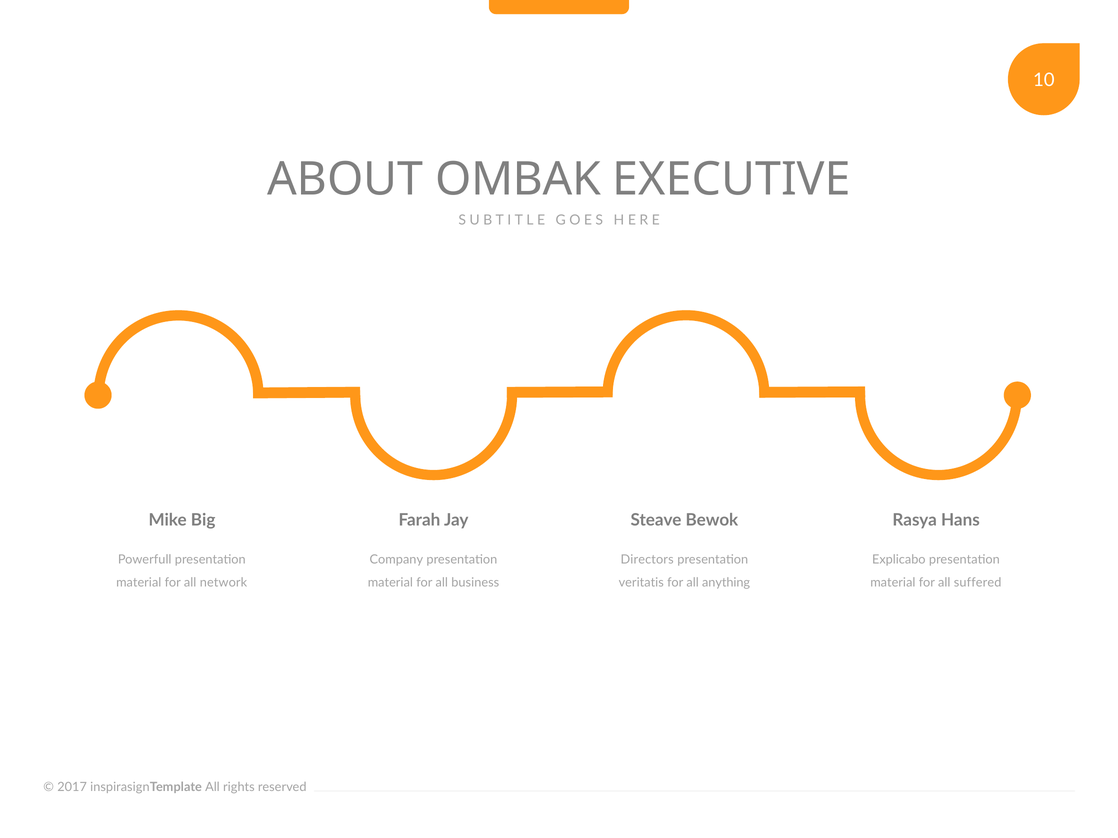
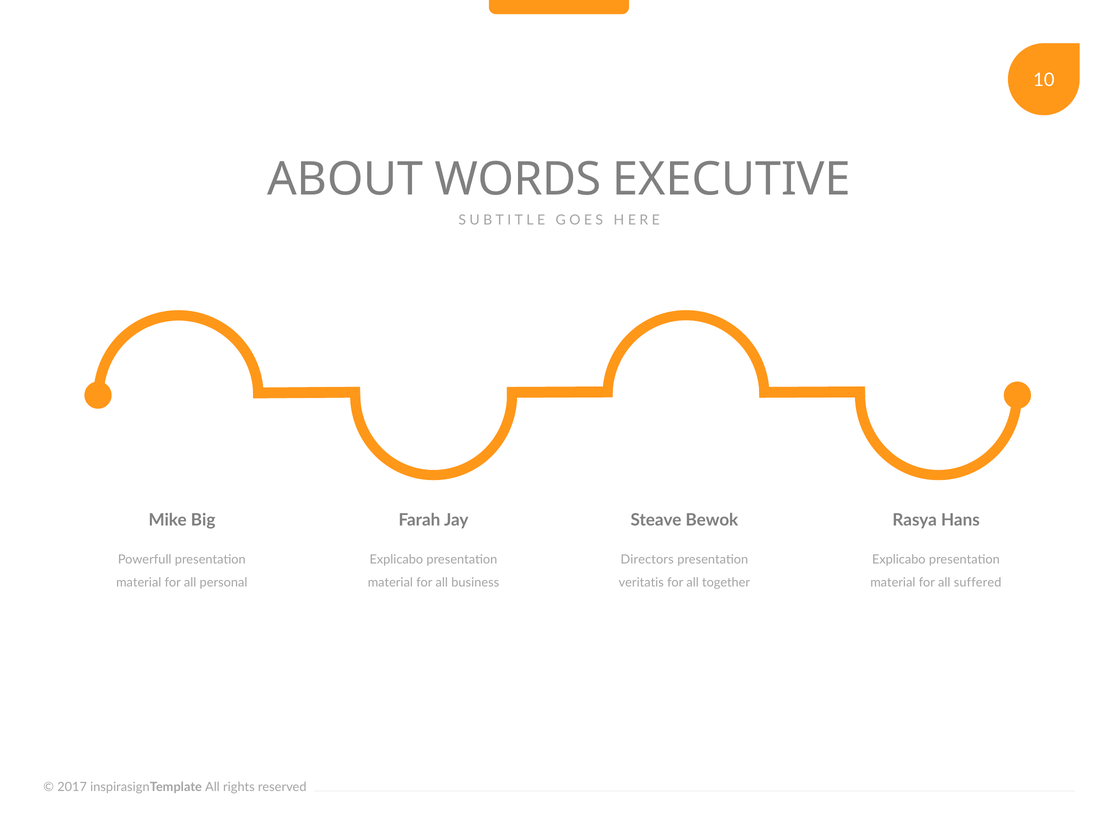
OMBAK: OMBAK -> WORDS
Company at (396, 560): Company -> Explicabo
network: network -> personal
anything: anything -> together
